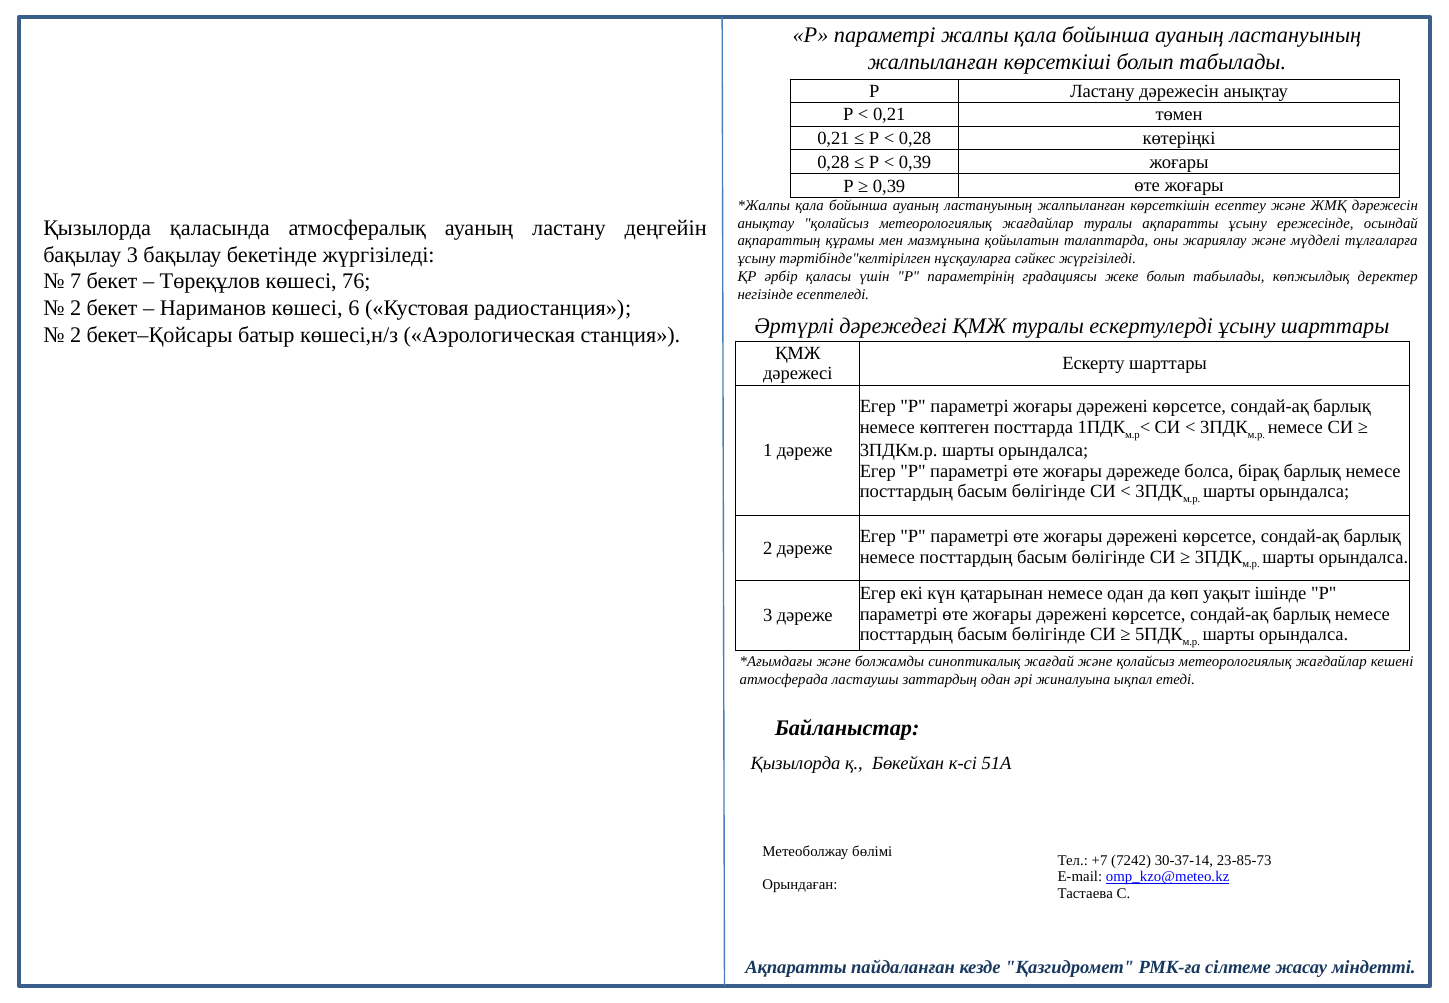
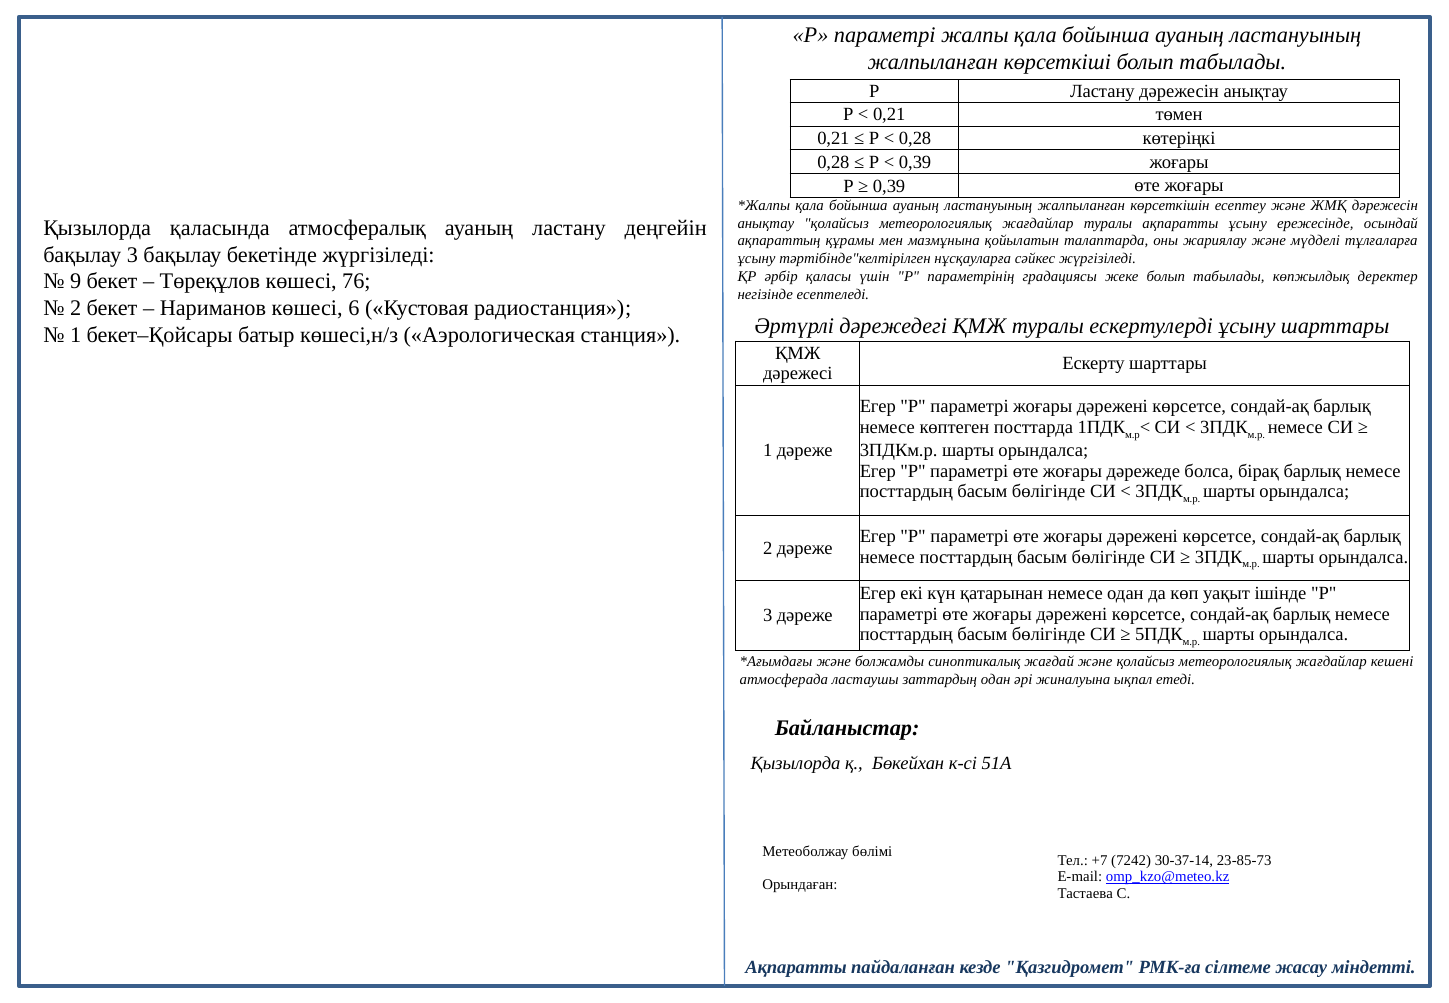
7: 7 -> 9
2 at (76, 335): 2 -> 1
